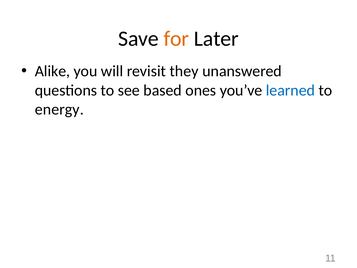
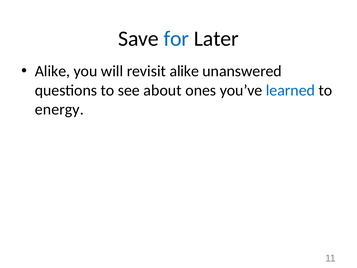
for colour: orange -> blue
revisit they: they -> alike
based: based -> about
